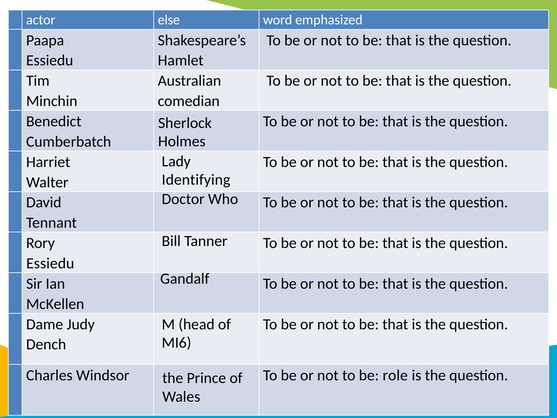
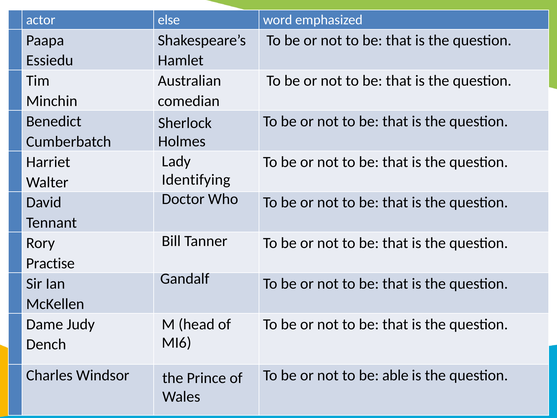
Essiedu at (50, 263): Essiedu -> Practise
role: role -> able
